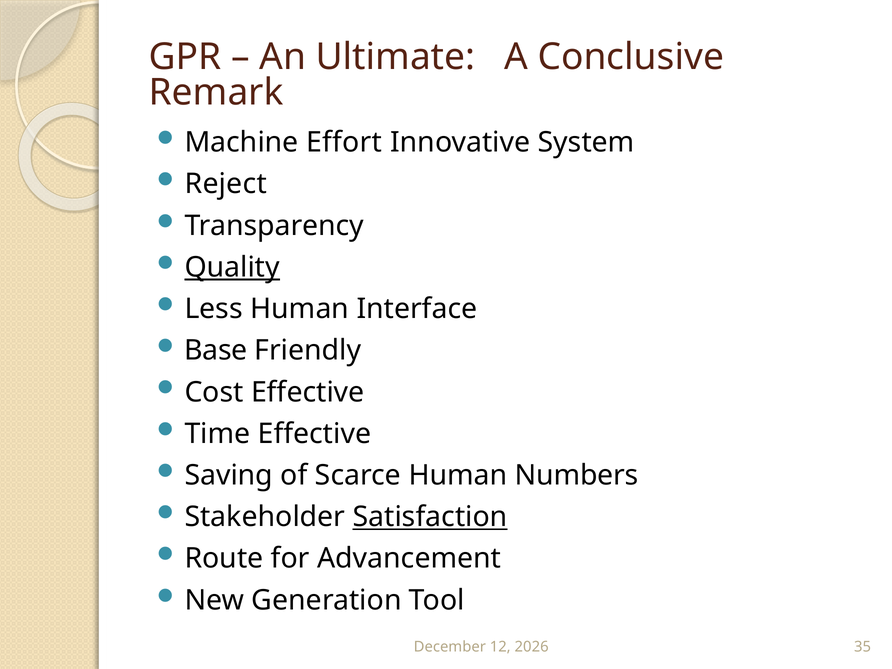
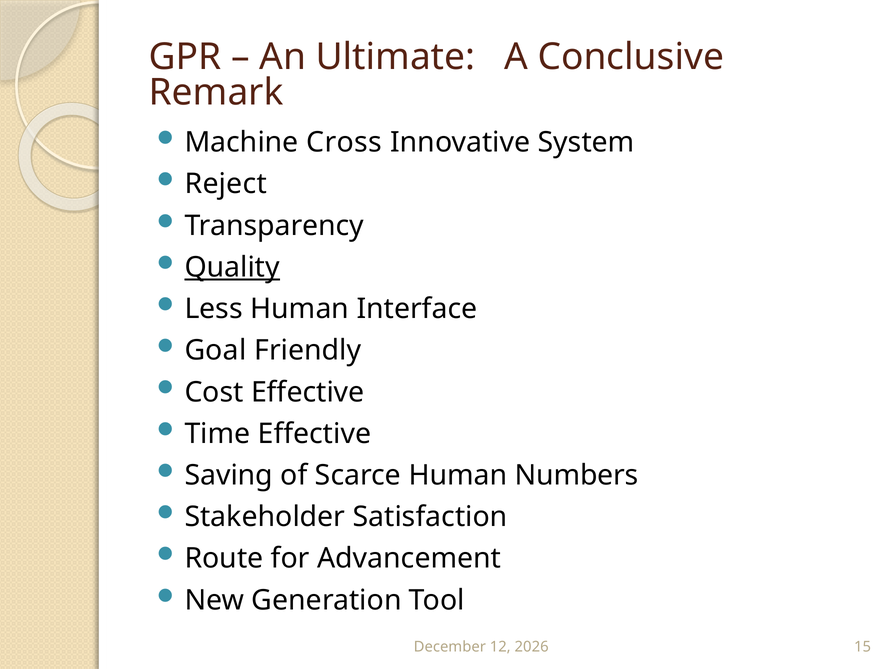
Effort: Effort -> Cross
Base: Base -> Goal
Satisfaction underline: present -> none
35: 35 -> 15
